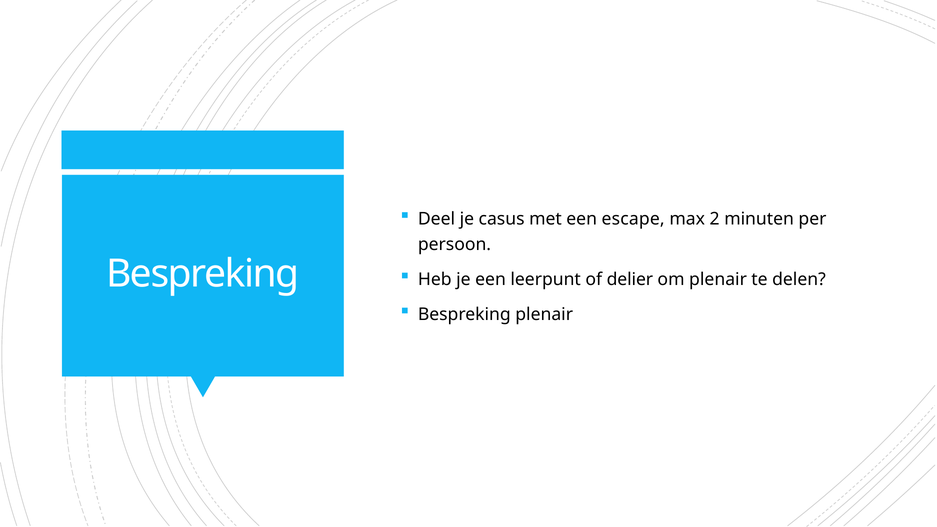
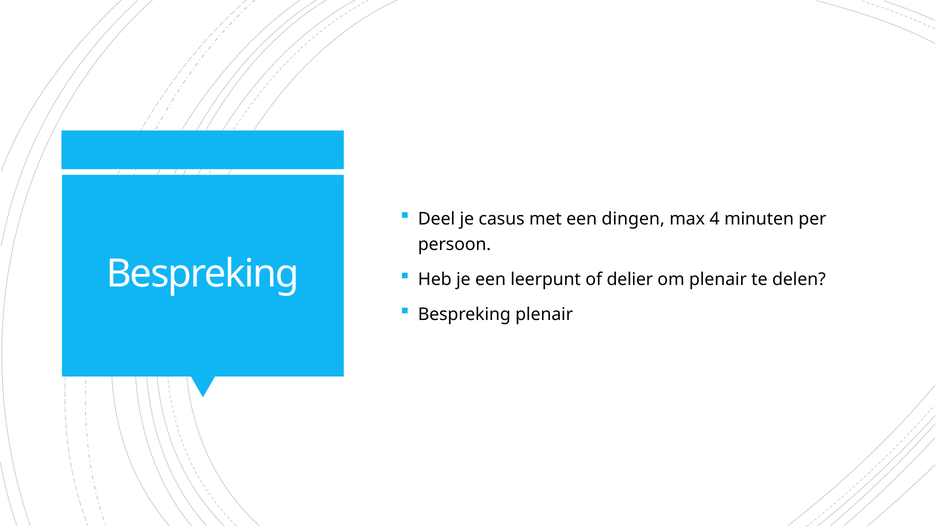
escape: escape -> dingen
2: 2 -> 4
